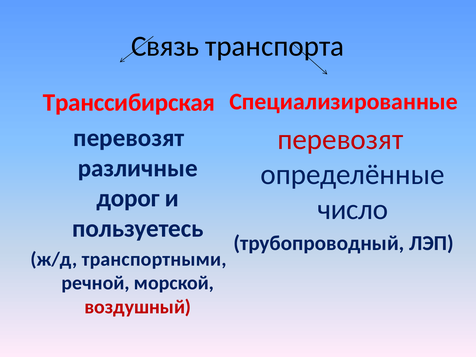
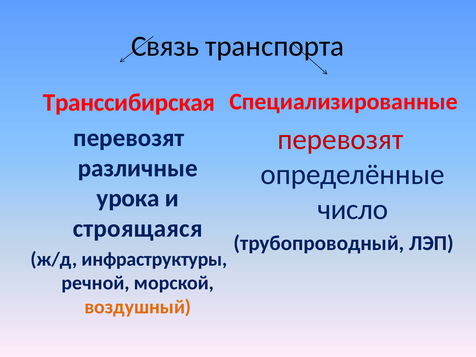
дорог: дорог -> урока
пользуетесь: пользуетесь -> строящаяся
транспортными: транспортными -> инфраструктуры
воздушный colour: red -> orange
